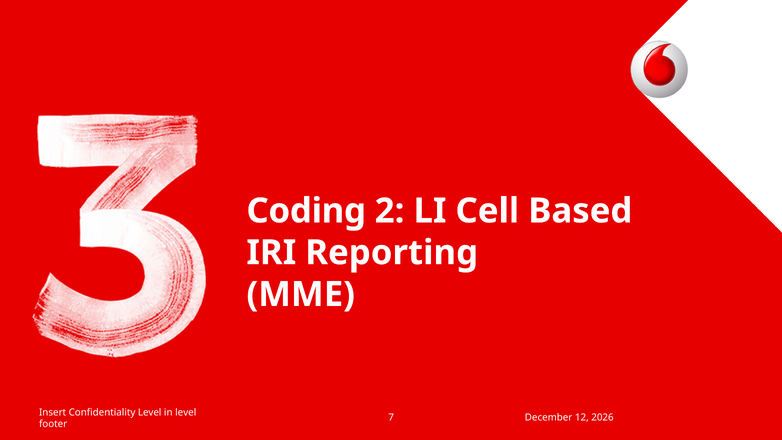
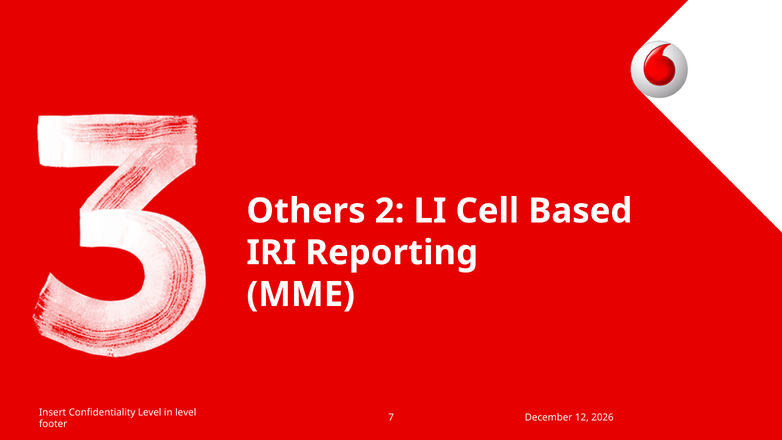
Coding: Coding -> Others
